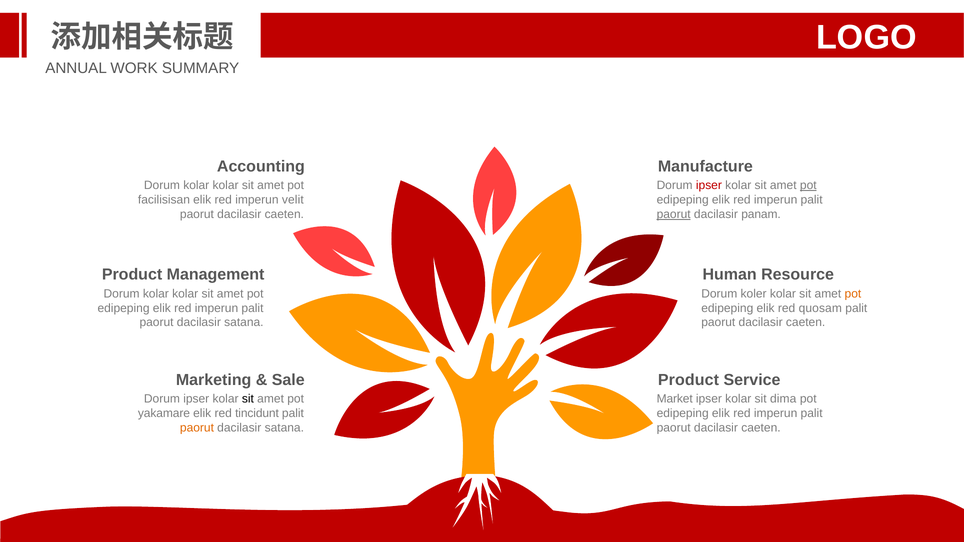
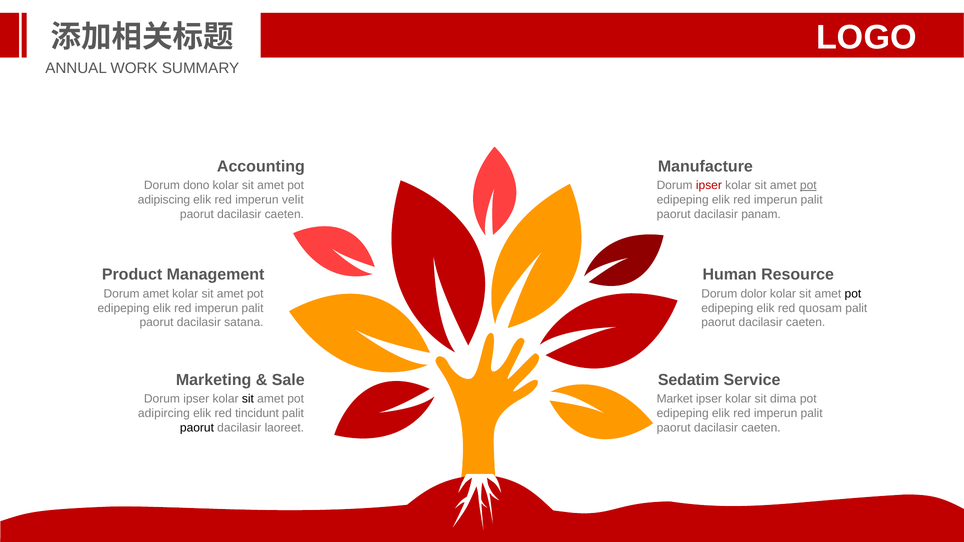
kolar at (196, 186): kolar -> dono
facilisisan: facilisisan -> adipiscing
paorut at (674, 214) underline: present -> none
kolar at (156, 294): kolar -> amet
koler: koler -> dolor
pot at (853, 294) colour: orange -> black
Product at (688, 380): Product -> Sedatim
yakamare: yakamare -> adipircing
paorut at (197, 428) colour: orange -> black
satana at (284, 428): satana -> laoreet
